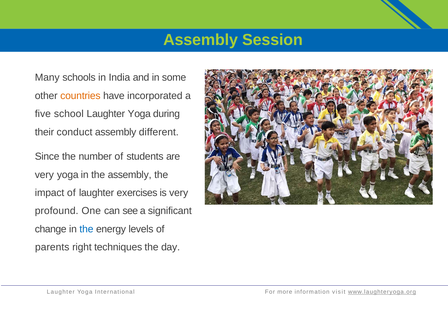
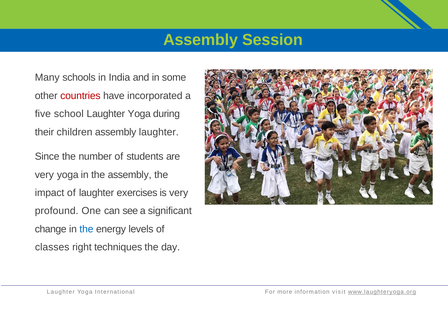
countries colour: orange -> red
conduct: conduct -> children
assembly different: different -> laughter
parents: parents -> classes
